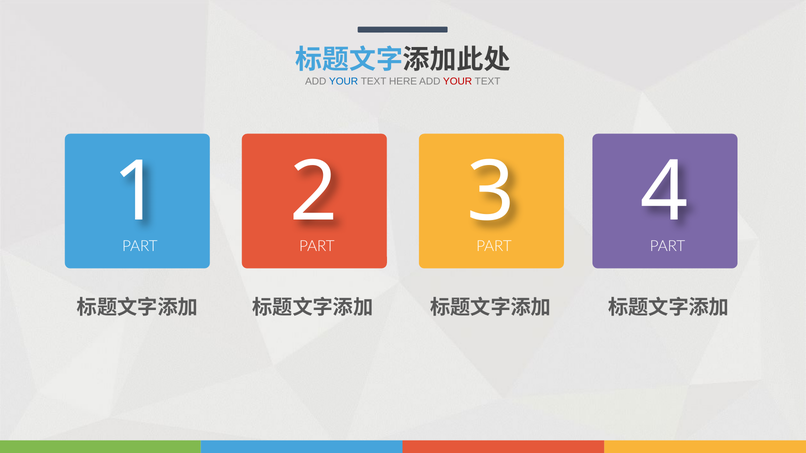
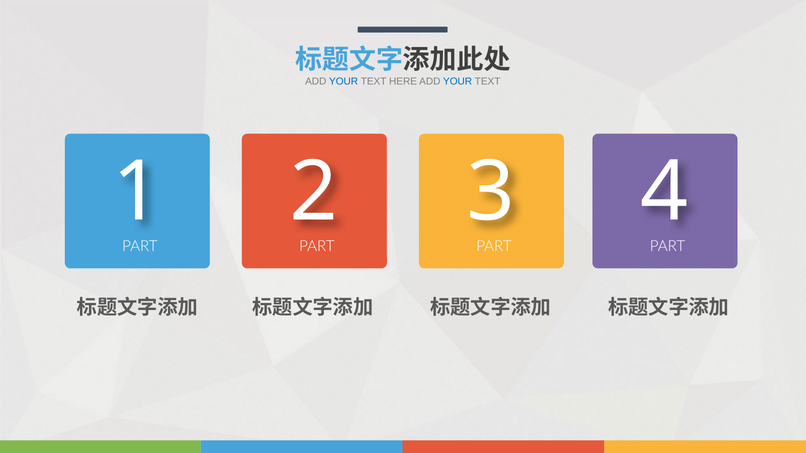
YOUR at (458, 81) colour: red -> blue
